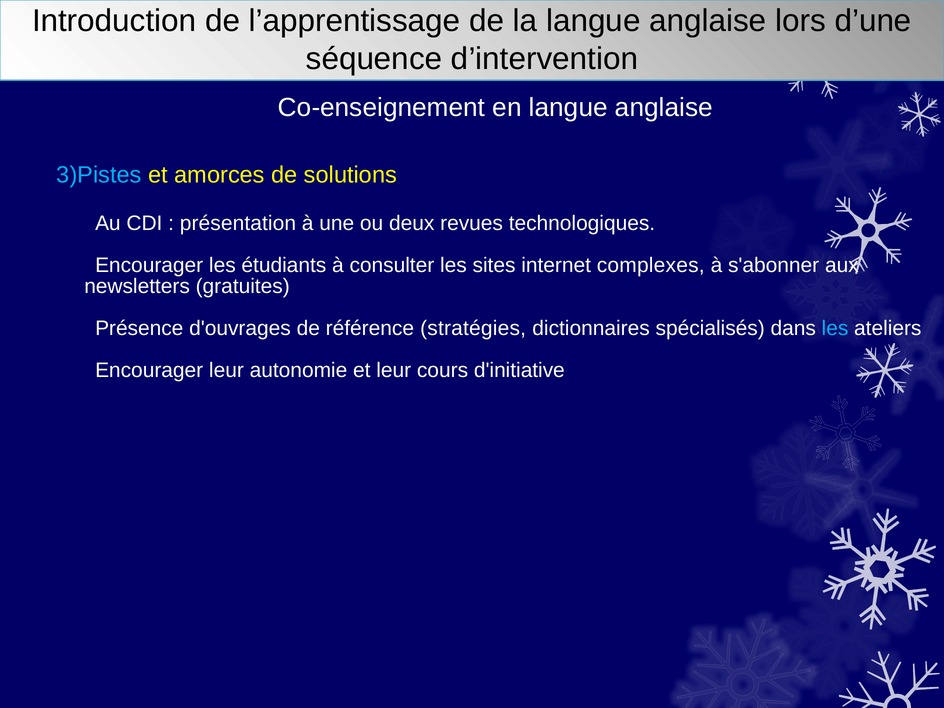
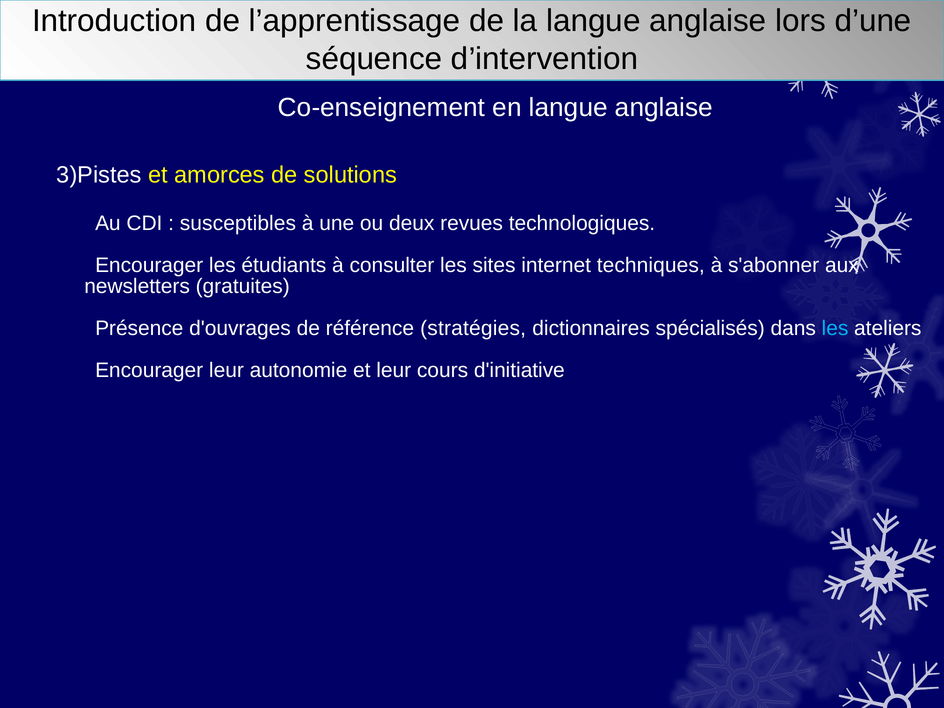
3)Pistes colour: light blue -> white
présentation: présentation -> susceptibles
complexes: complexes -> techniques
